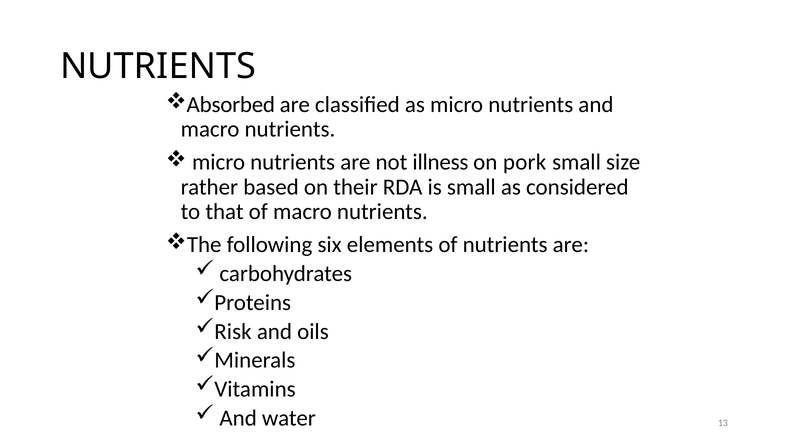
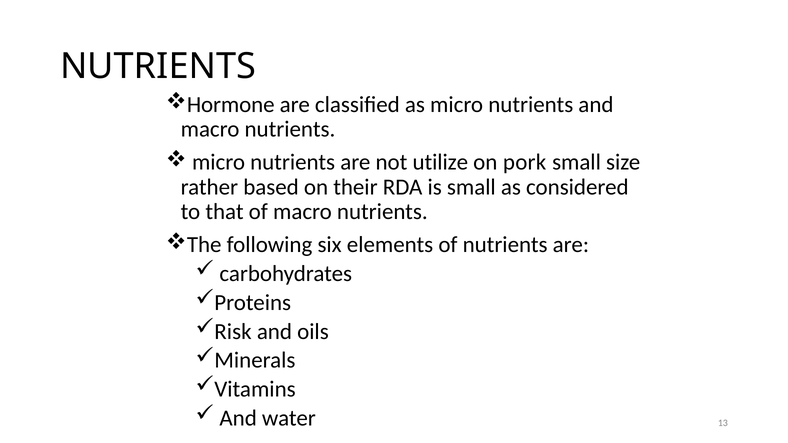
Absorbed: Absorbed -> Hormone
illness: illness -> utilize
